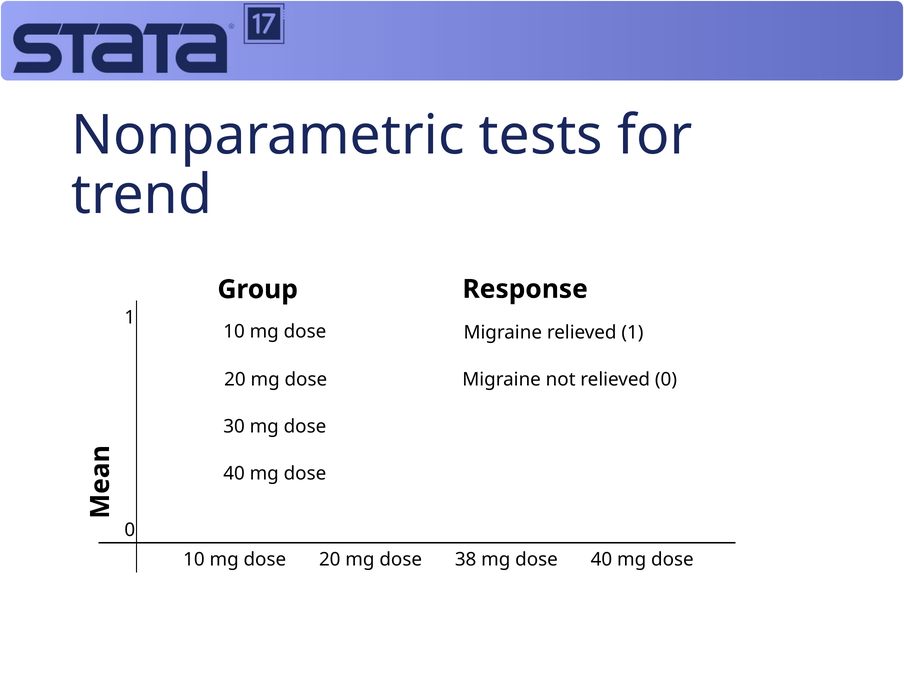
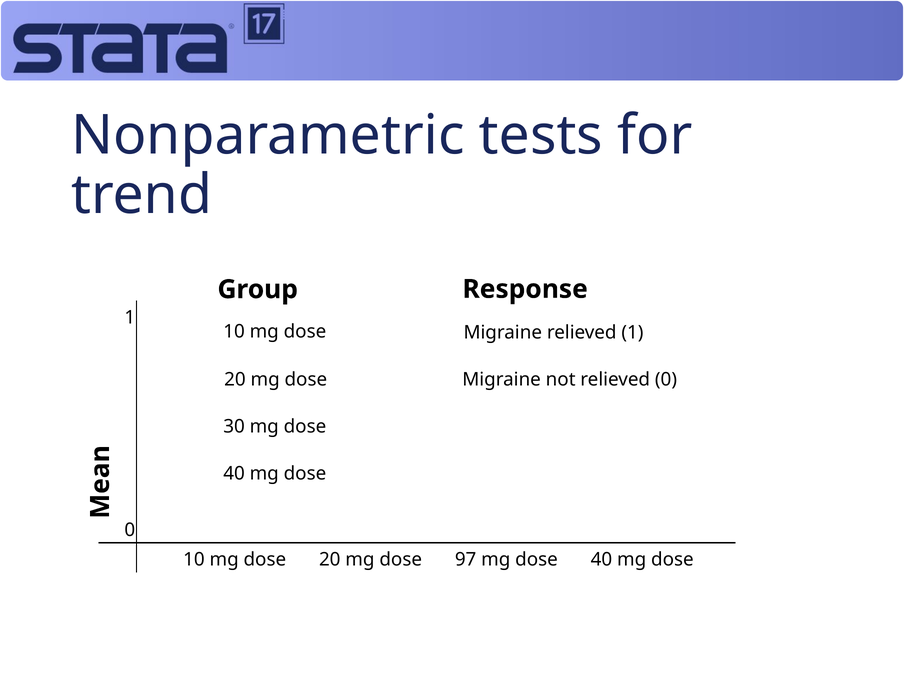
38: 38 -> 97
